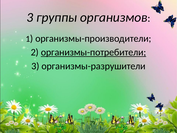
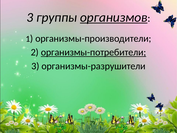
организмов underline: none -> present
